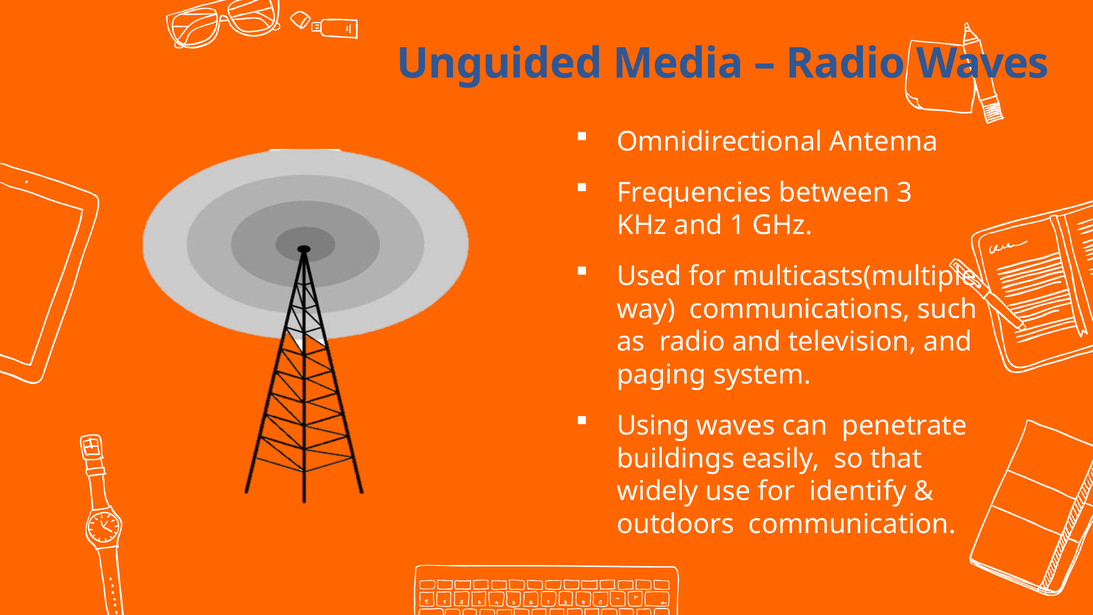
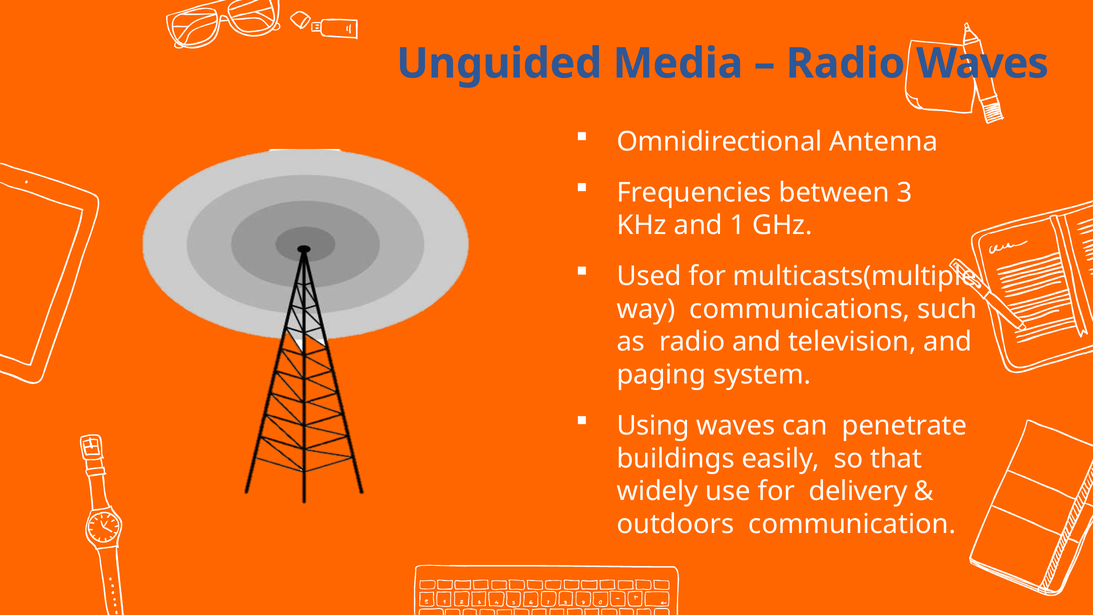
identify: identify -> delivery
